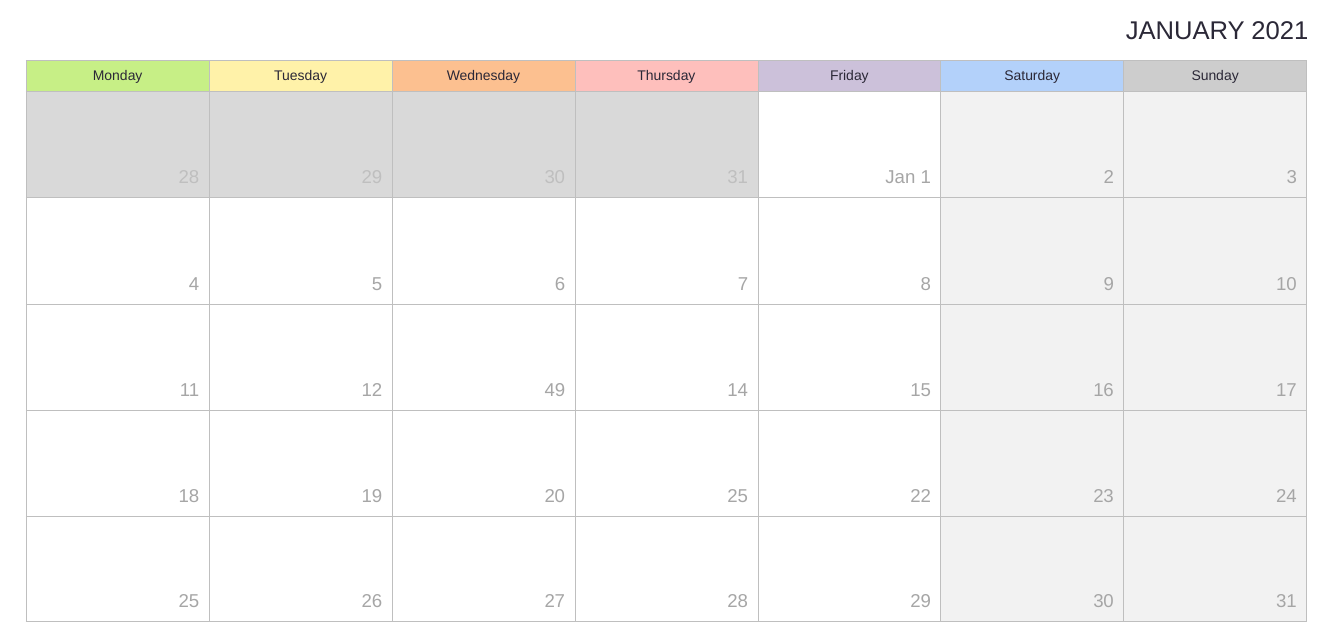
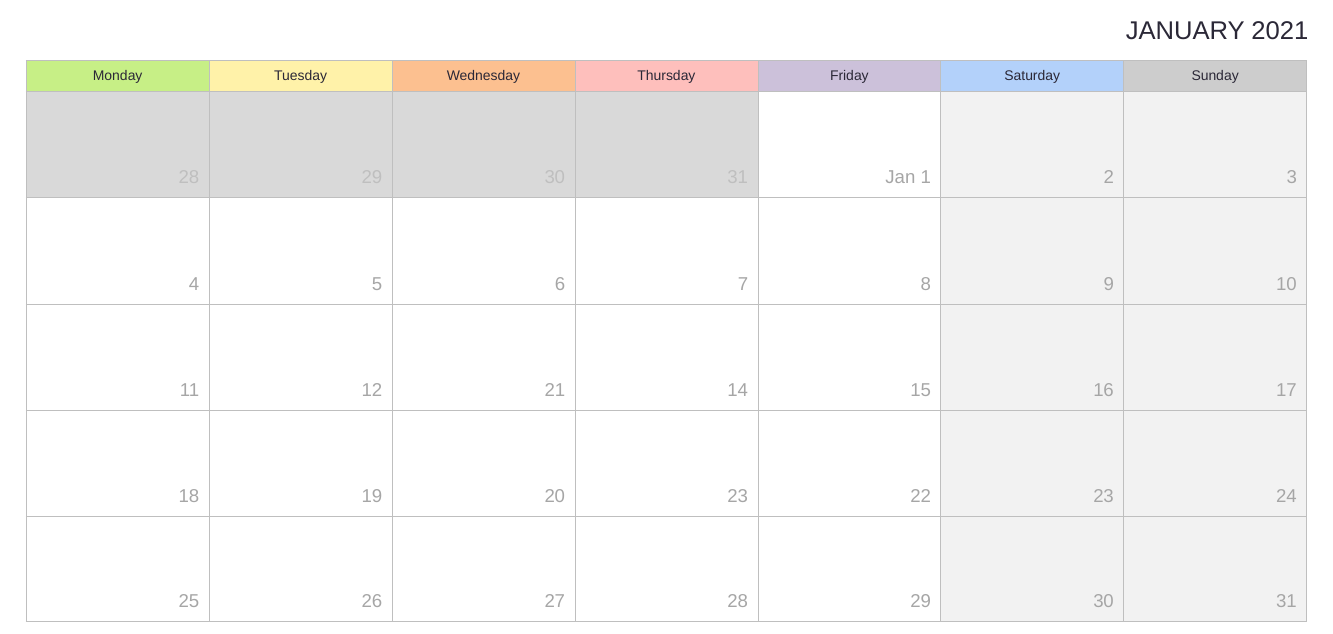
49: 49 -> 21
20 25: 25 -> 23
